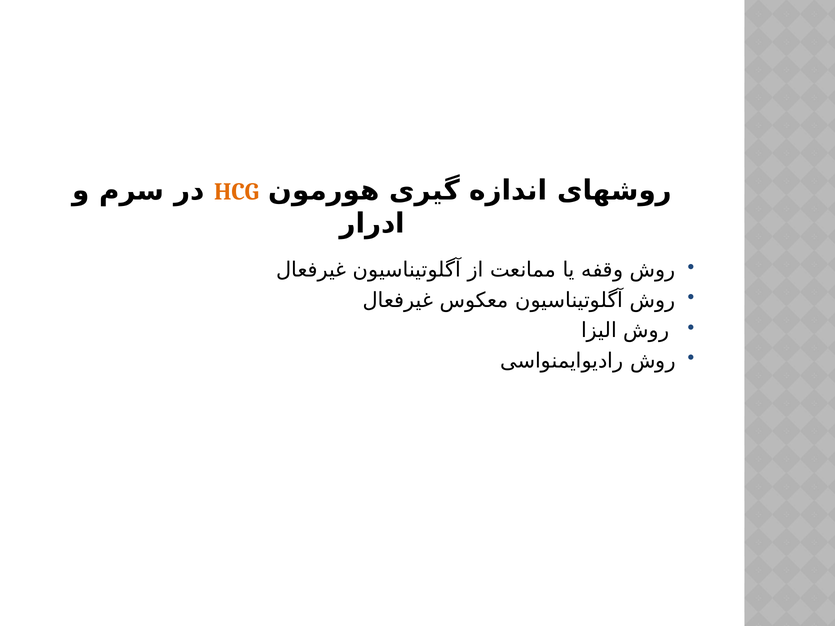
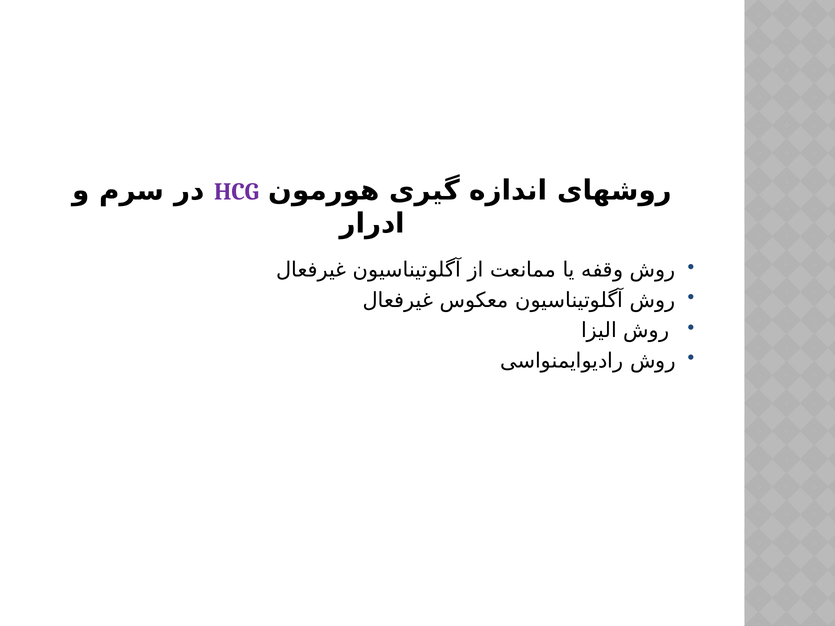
HCG colour: orange -> purple
